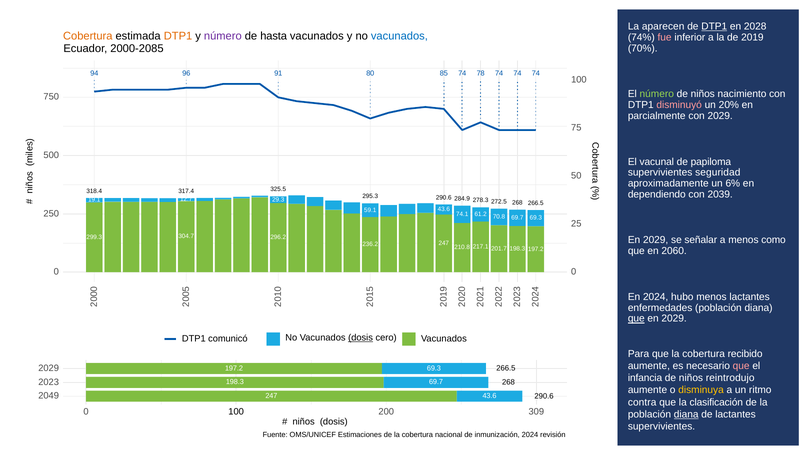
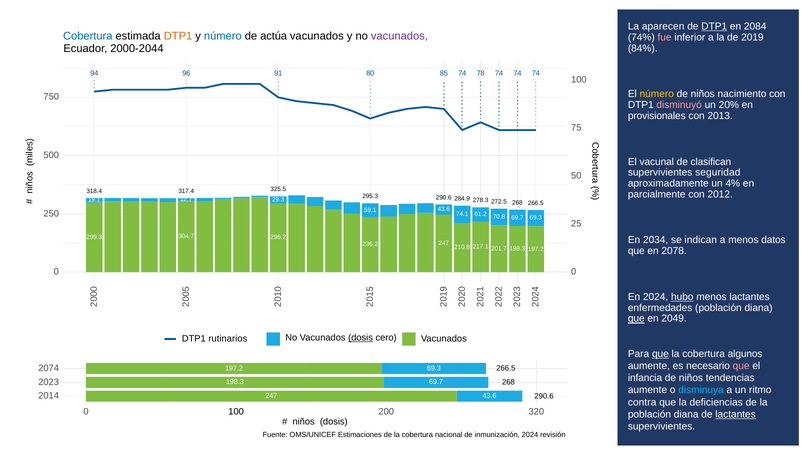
2028: 2028 -> 2084
Cobertura at (88, 36) colour: orange -> blue
número at (223, 36) colour: purple -> blue
hasta: hasta -> actúa
vacunados at (399, 36) colour: blue -> purple
2000-2085: 2000-2085 -> 2000-2044
70%: 70% -> 84%
número at (657, 94) colour: light green -> yellow
parcialmente: parcialmente -> provisionales
con 2029: 2029 -> 2013
papiloma: papiloma -> clasifican
6%: 6% -> 4%
dependiendo: dependiendo -> parcialmente
2039: 2039 -> 2012
2029 at (656, 240): 2029 -> 2034
señalar: señalar -> indican
como: como -> datos
2060: 2060 -> 2078
hubo underline: none -> present
2029 at (674, 319): 2029 -> 2049
comunicó: comunicó -> rutinarios
que at (660, 354) underline: none -> present
recibido: recibido -> algunos
2029 at (49, 368): 2029 -> 2074
reintrodujo: reintrodujo -> tendencias
disminuya colour: yellow -> light blue
2049: 2049 -> 2014
clasificación: clasificación -> deficiencias
309: 309 -> 320
diana at (686, 414) underline: present -> none
lactantes at (736, 414) underline: none -> present
